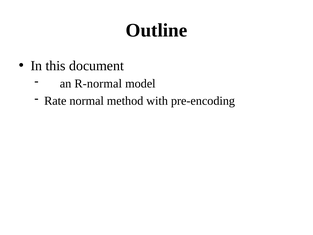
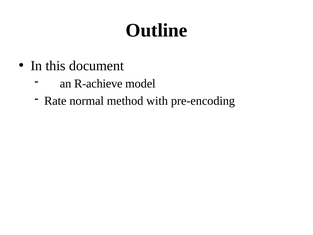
R-normal: R-normal -> R-achieve
